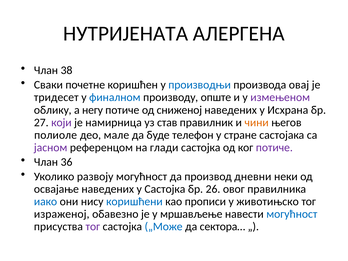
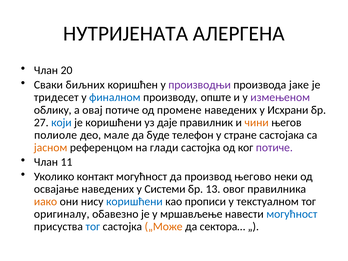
38: 38 -> 20
почетне: почетне -> биљних
производњи colour: blue -> purple
овај: овај -> јаке
негу: негу -> овај
сниженој: сниженој -> промене
Исхрана: Исхрана -> Исхрани
који colour: purple -> blue
је намирница: намирница -> коришћени
став: став -> даје
јасном colour: purple -> orange
36: 36 -> 11
развоју: развоју -> контакт
дневни: дневни -> његово
у Састојка: Састојка -> Системи
26: 26 -> 13
иако colour: blue -> orange
животињско: животињско -> текстуалном
израженој: израженој -> оригиналу
тог at (93, 227) colour: purple -> blue
„Може colour: blue -> orange
